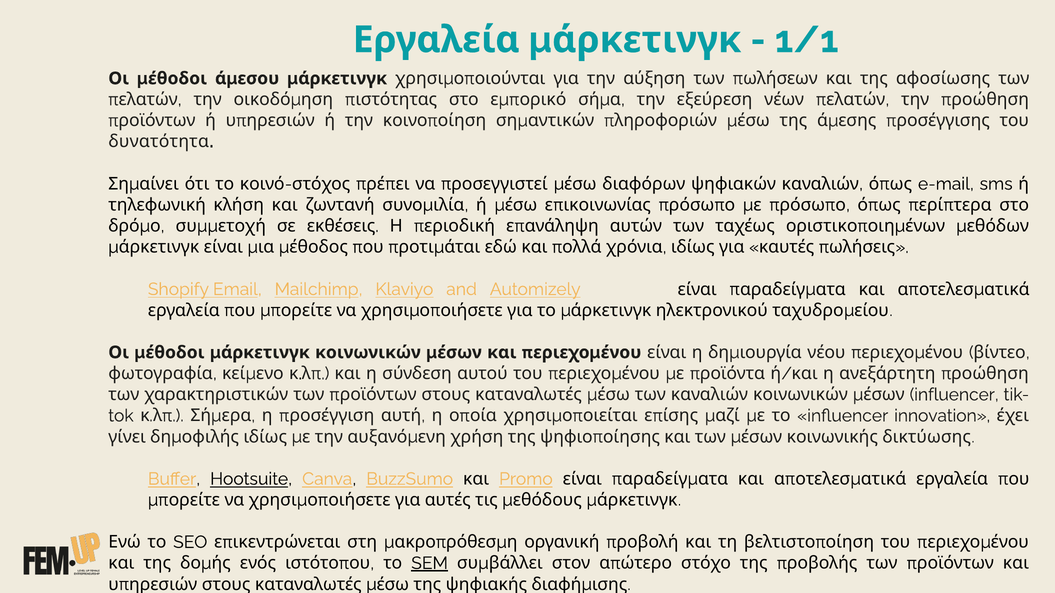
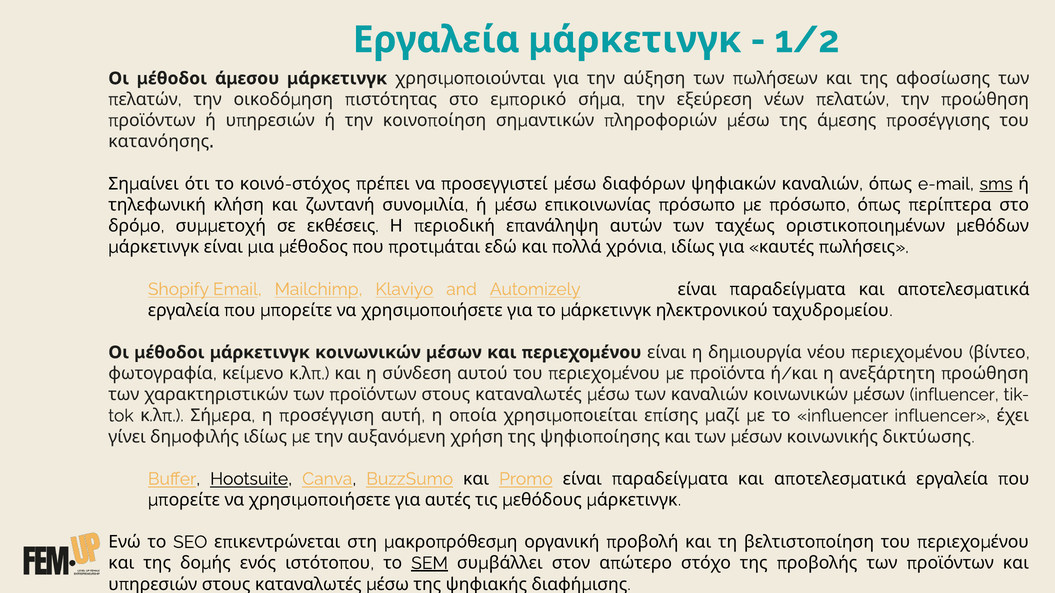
1/1: 1/1 -> 1/2
δυνατότητα: δυνατότητα -> κατανόησης
sms underline: none -> present
influencer innovation: innovation -> influencer
